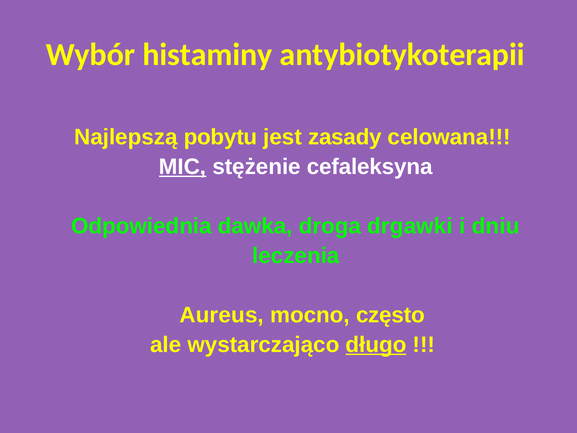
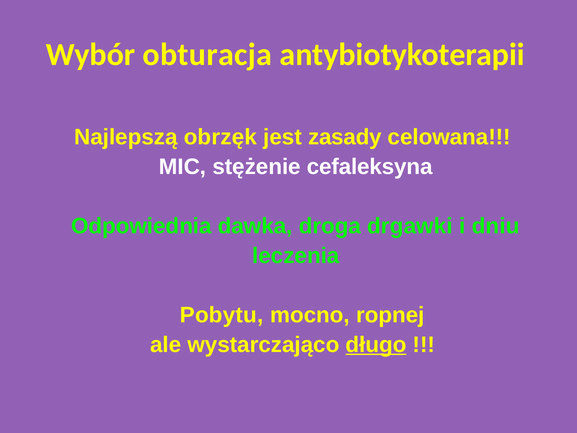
histaminy: histaminy -> obturacja
pobytu: pobytu -> obrzęk
MIC underline: present -> none
Aureus: Aureus -> Pobytu
często: często -> ropnej
